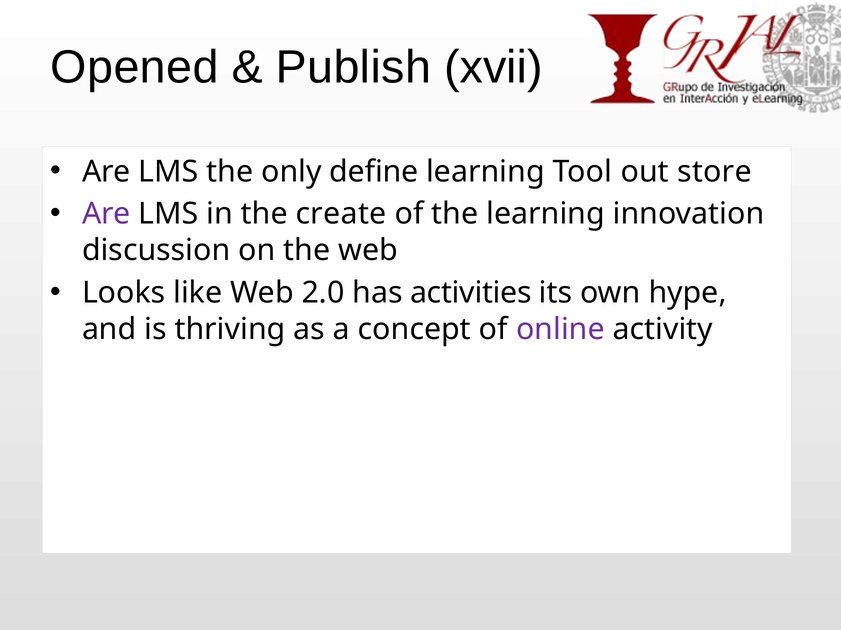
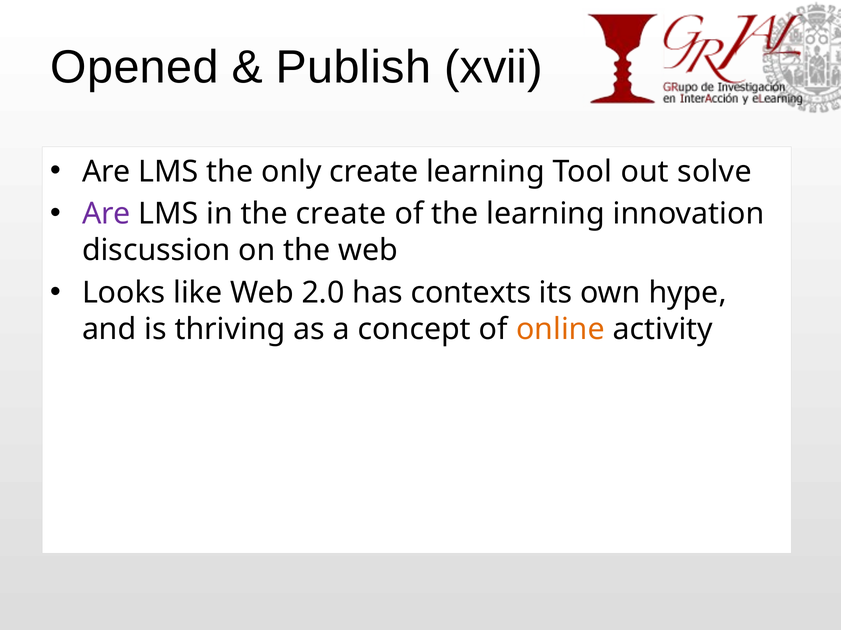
only define: define -> create
store: store -> solve
activities: activities -> contexts
online colour: purple -> orange
